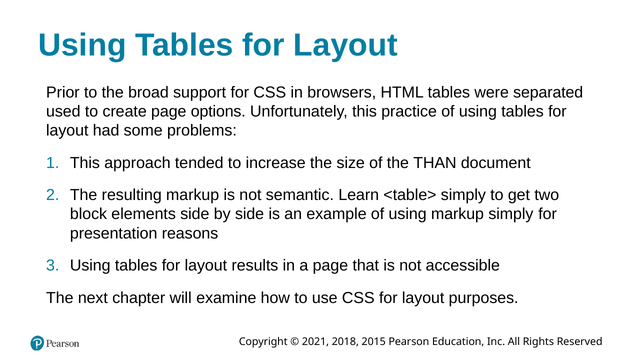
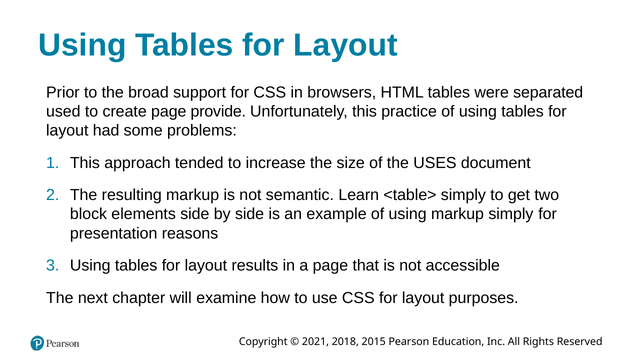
options: options -> provide
THAN: THAN -> USES
